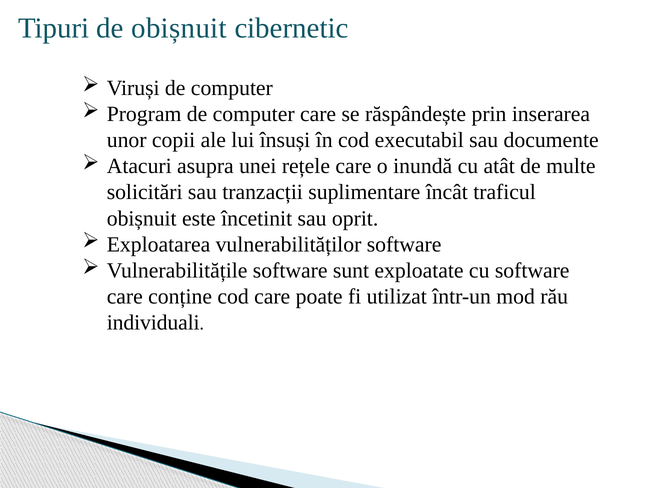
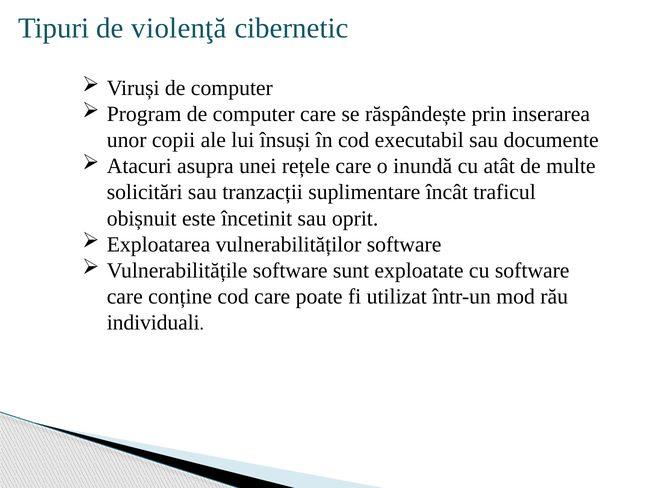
de obișnuit: obișnuit -> violenţă
